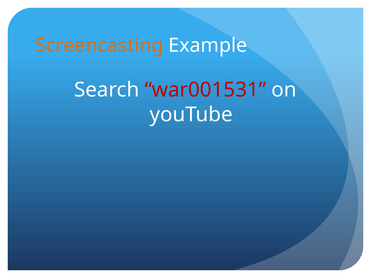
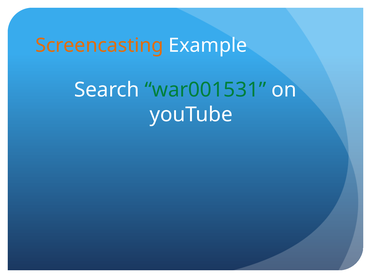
war001531 colour: red -> green
